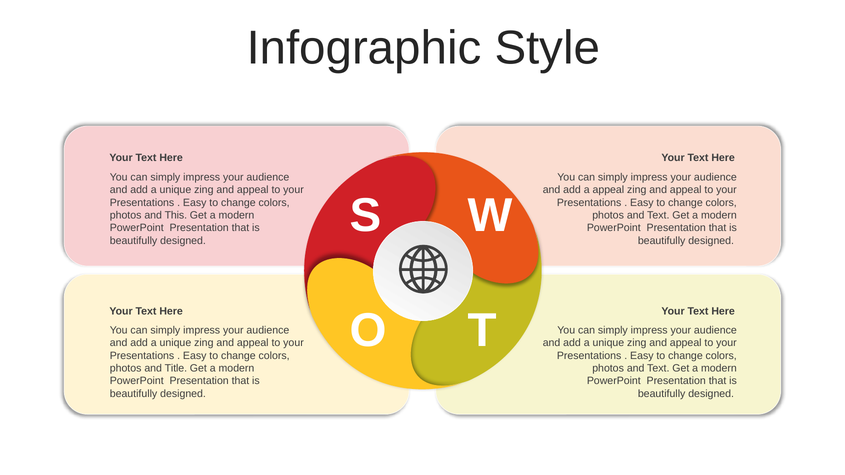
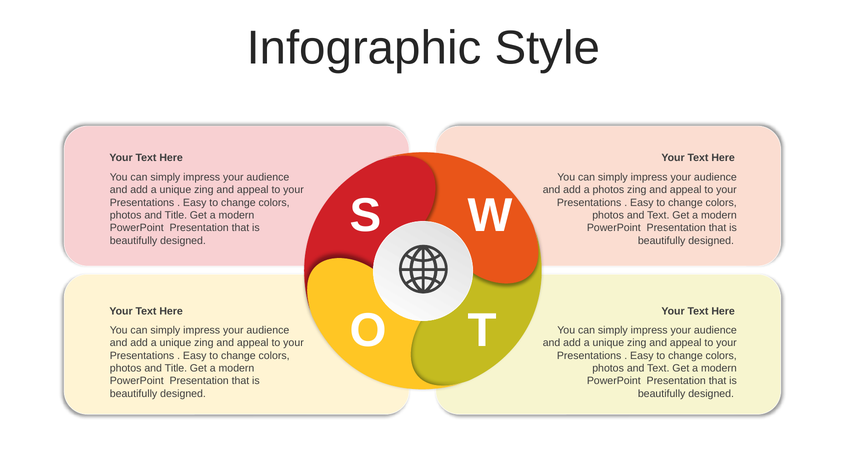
a appeal: appeal -> photos
This at (176, 215): This -> Title
